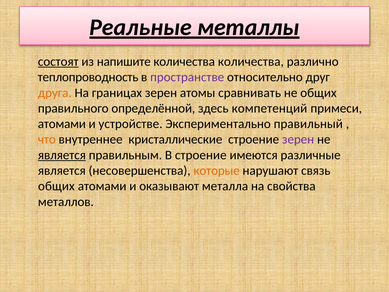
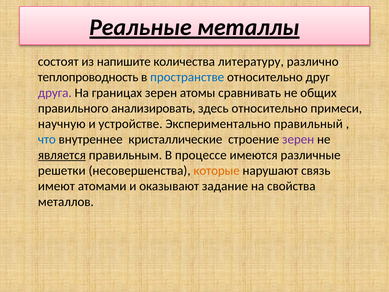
состоят underline: present -> none
количества количества: количества -> литературу
пространстве colour: purple -> blue
друга colour: orange -> purple
определённой: определённой -> анализировать
здесь компетенций: компетенций -> относительно
атомами at (62, 124): атомами -> научную
что colour: orange -> blue
В строение: строение -> процессе
является at (62, 170): является -> решетки
общих at (56, 186): общих -> имеют
металла: металла -> задание
